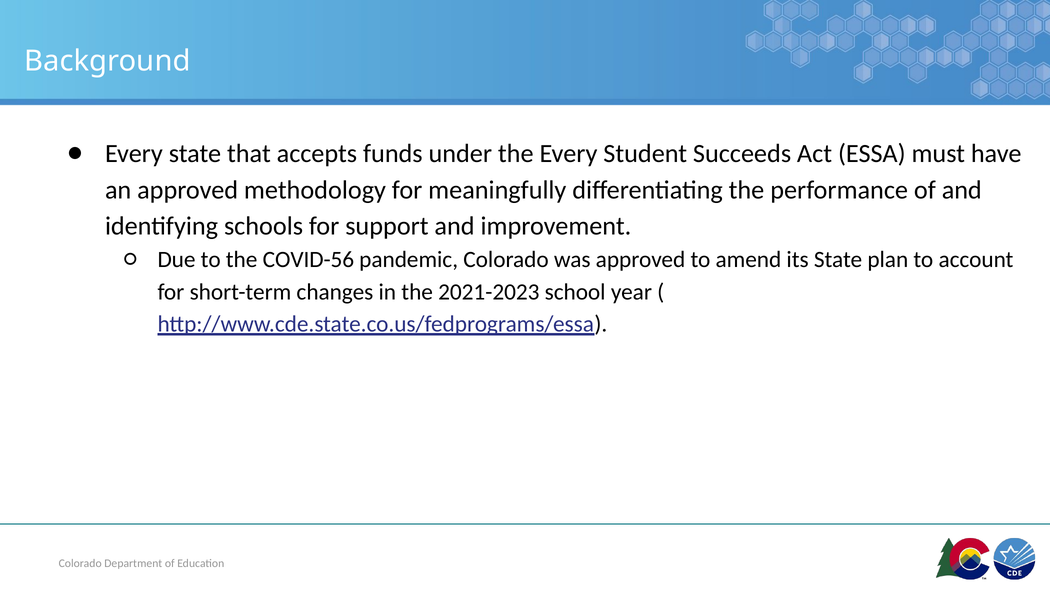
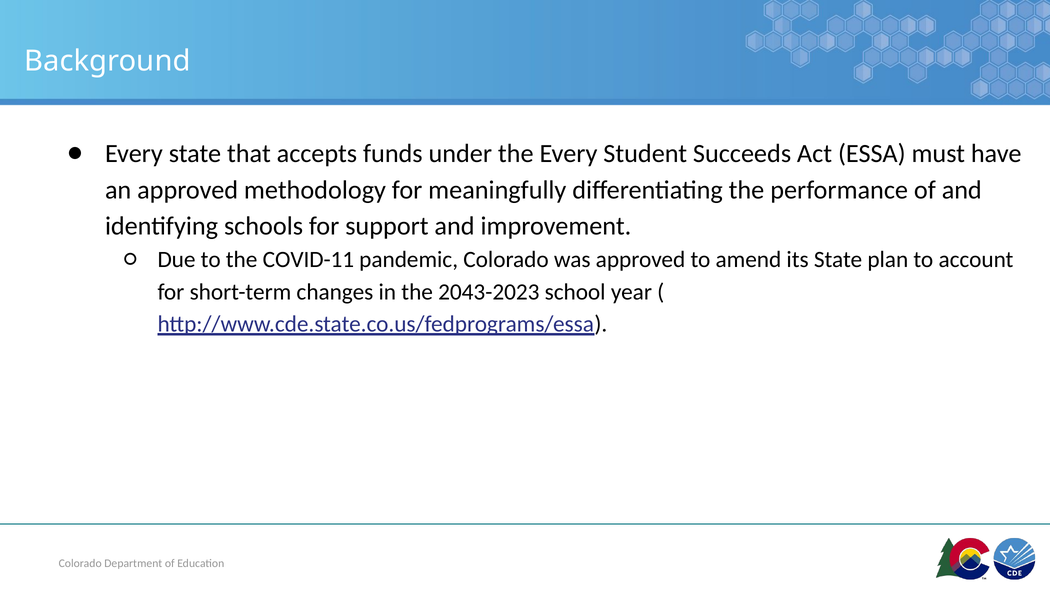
COVID-56: COVID-56 -> COVID-11
2021-2023: 2021-2023 -> 2043-2023
